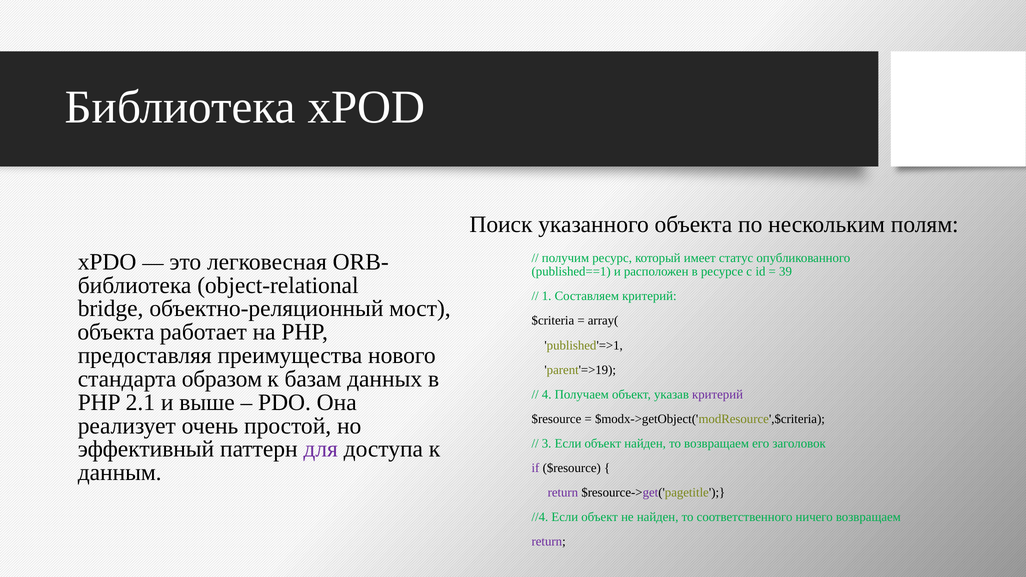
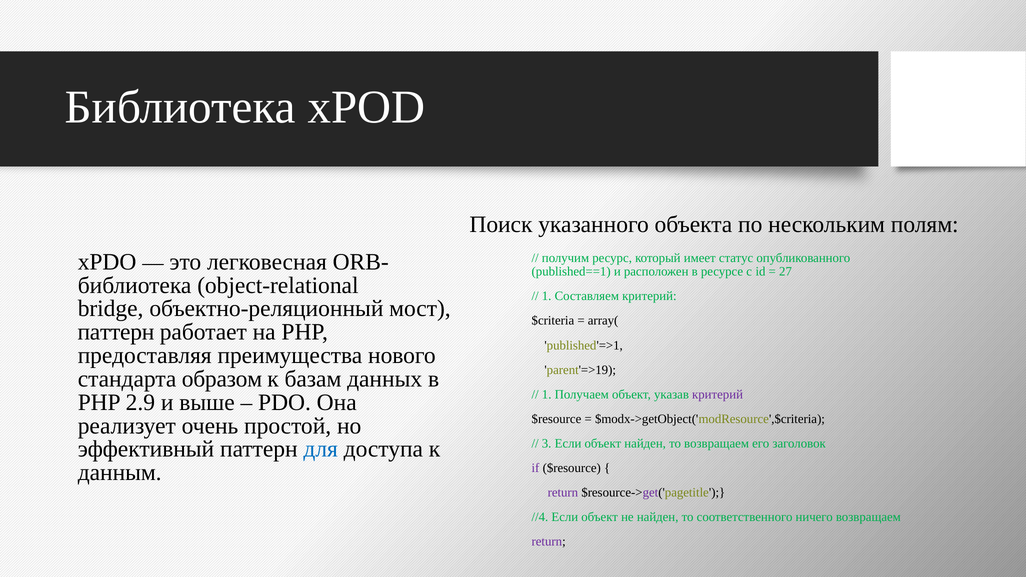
39: 39 -> 27
объекта at (116, 332): объекта -> паттерн
4 at (547, 394): 4 -> 1
2.1: 2.1 -> 2.9
для colour: purple -> blue
